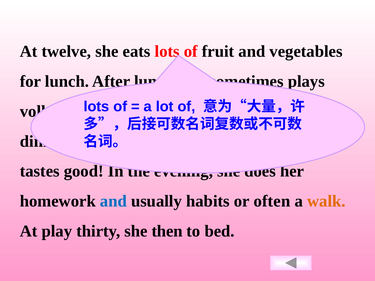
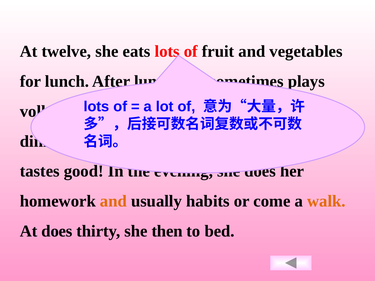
and at (113, 201) colour: blue -> orange
often: often -> come
At play: play -> does
